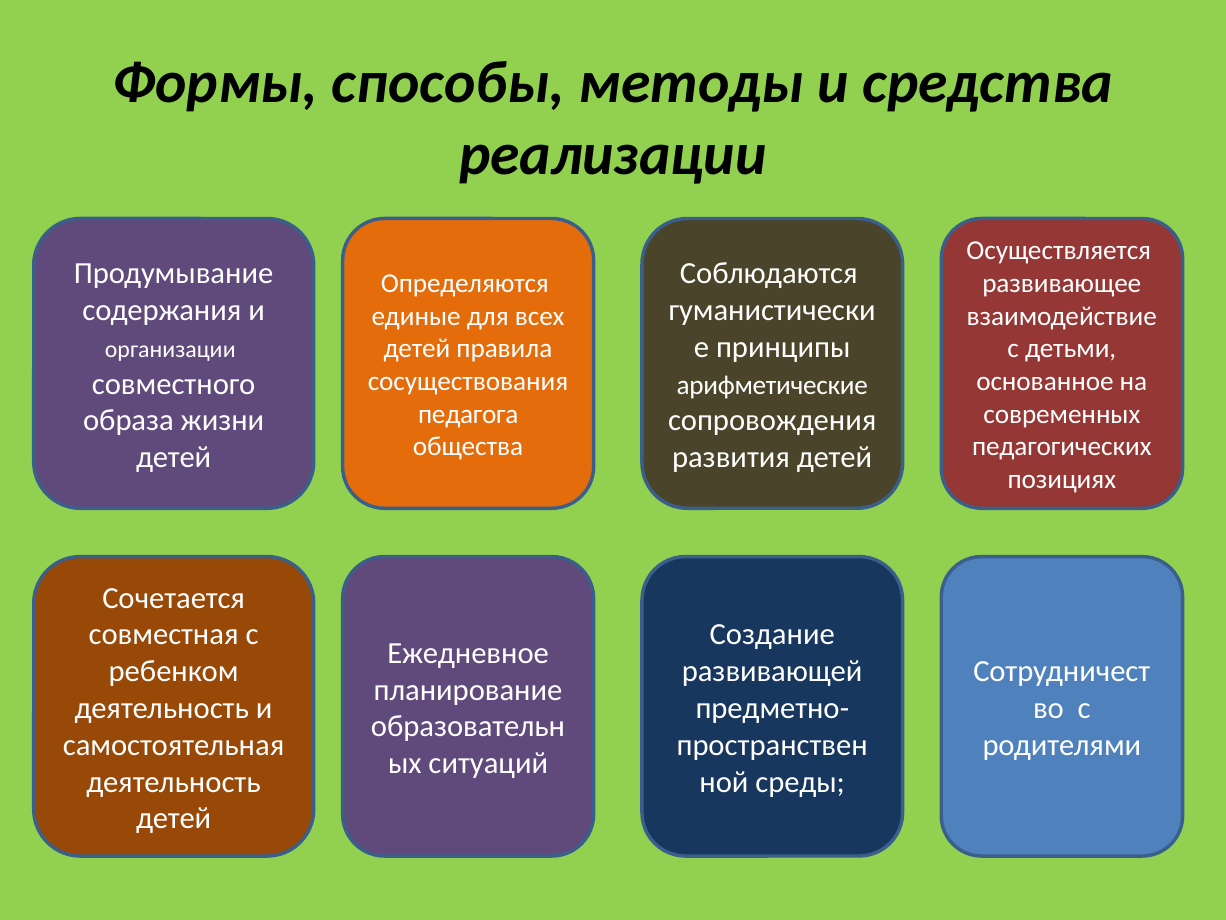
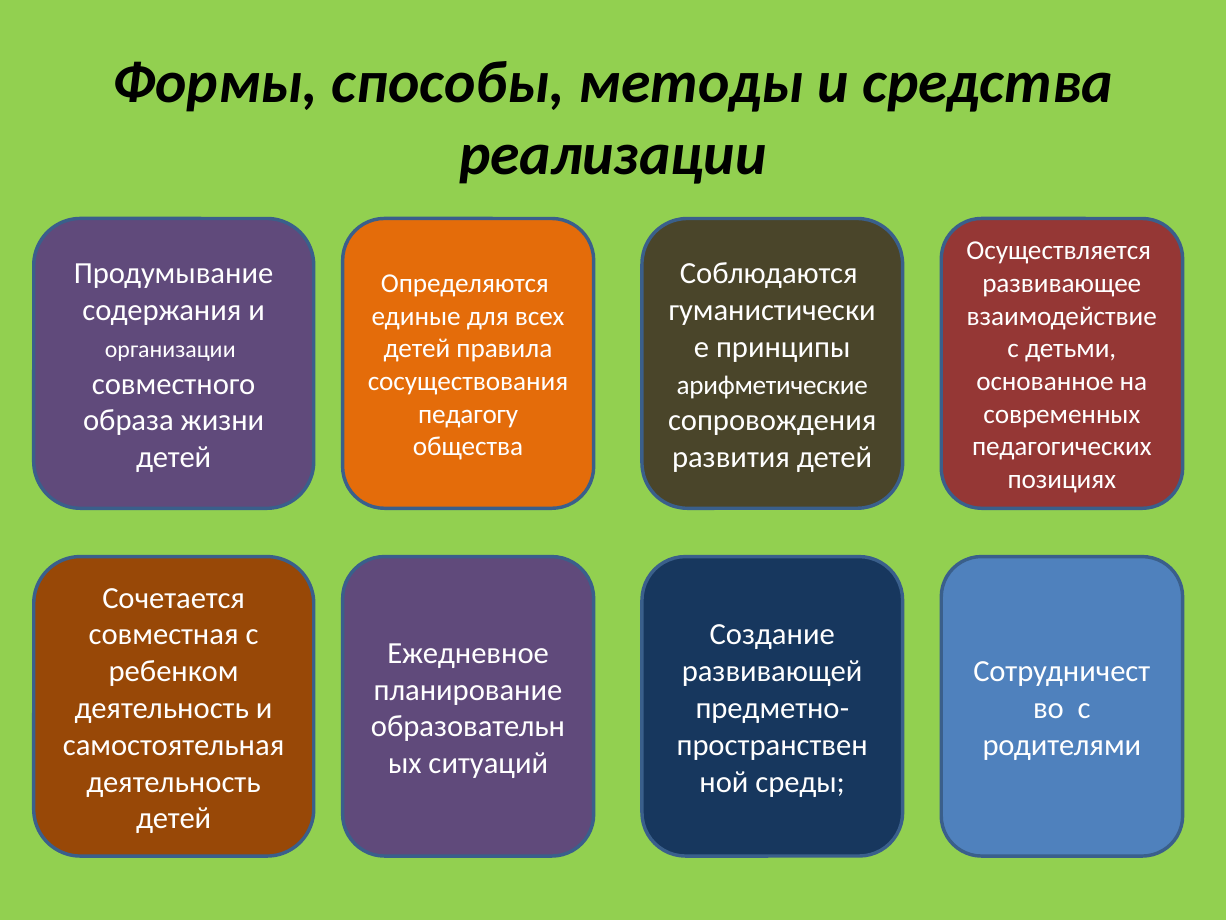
педагога: педагога -> педагогу
